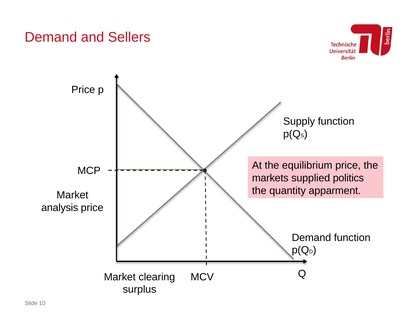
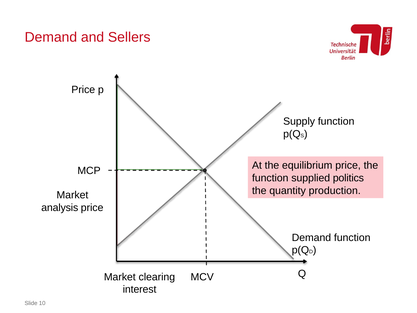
markets at (270, 178): markets -> function
apparment: apparment -> production
surplus: surplus -> interest
